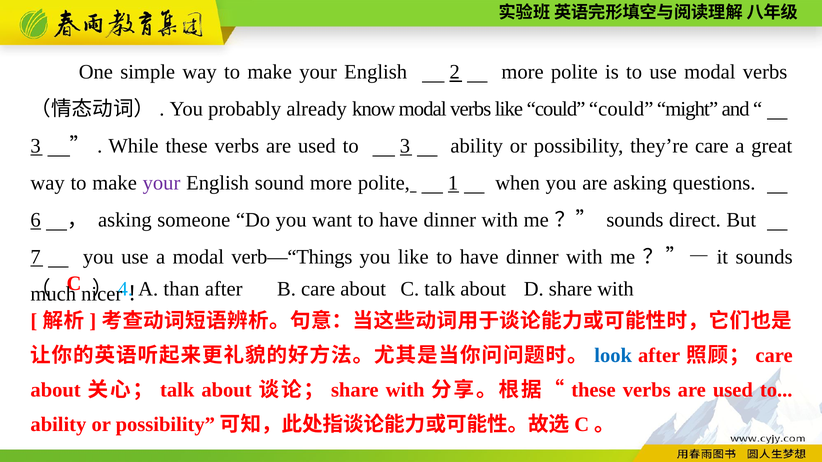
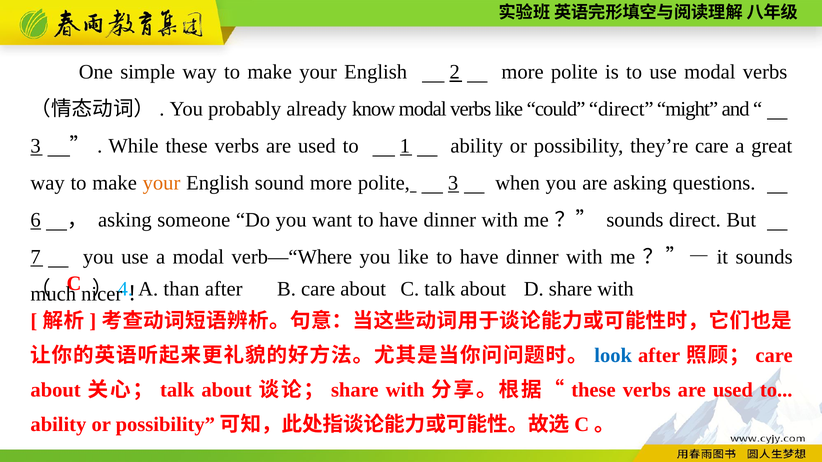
could could: could -> direct
to 3: 3 -> 1
your at (162, 183) colour: purple -> orange
polite 1: 1 -> 3
verb—“Things: verb—“Things -> verb—“Where
